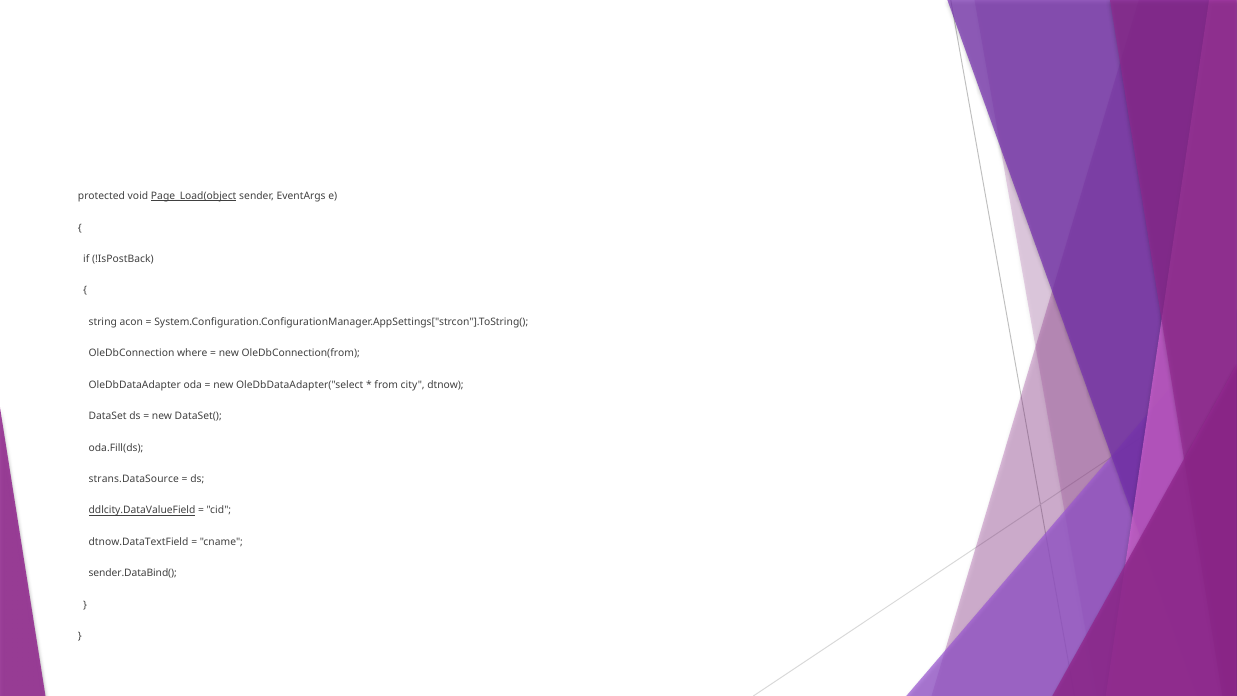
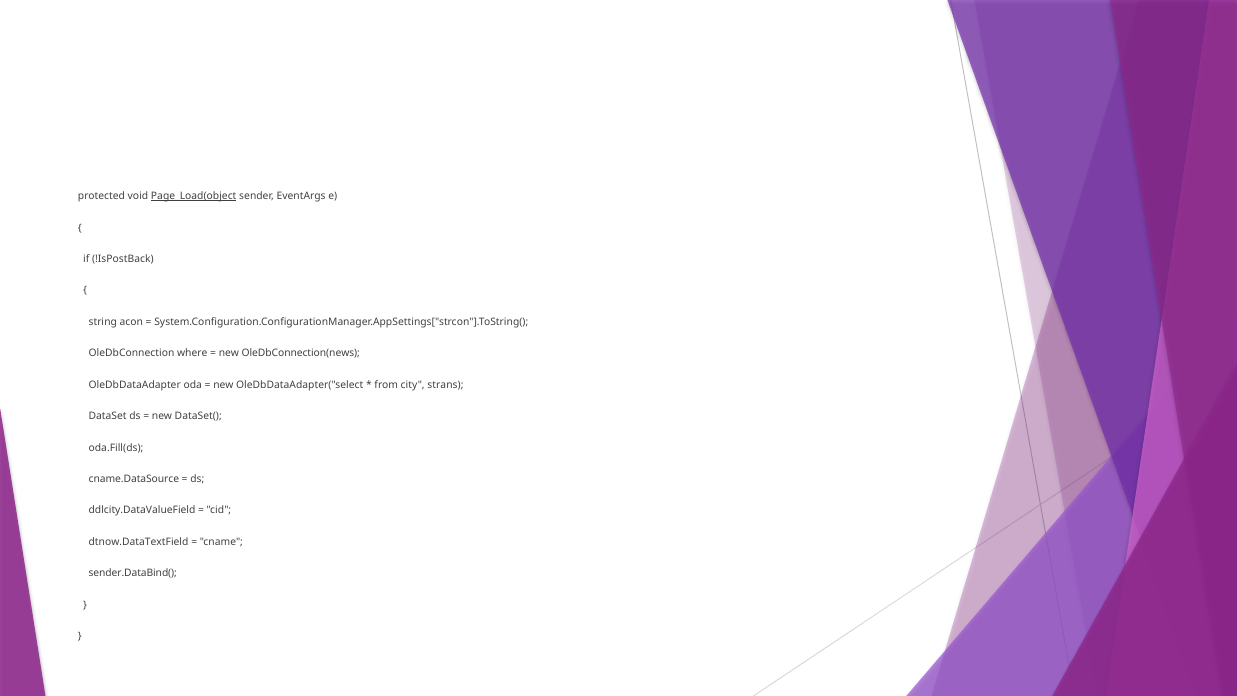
OleDbConnection(from: OleDbConnection(from -> OleDbConnection(news
dtnow: dtnow -> strans
strans.DataSource: strans.DataSource -> cname.DataSource
ddlcity.DataValueField underline: present -> none
